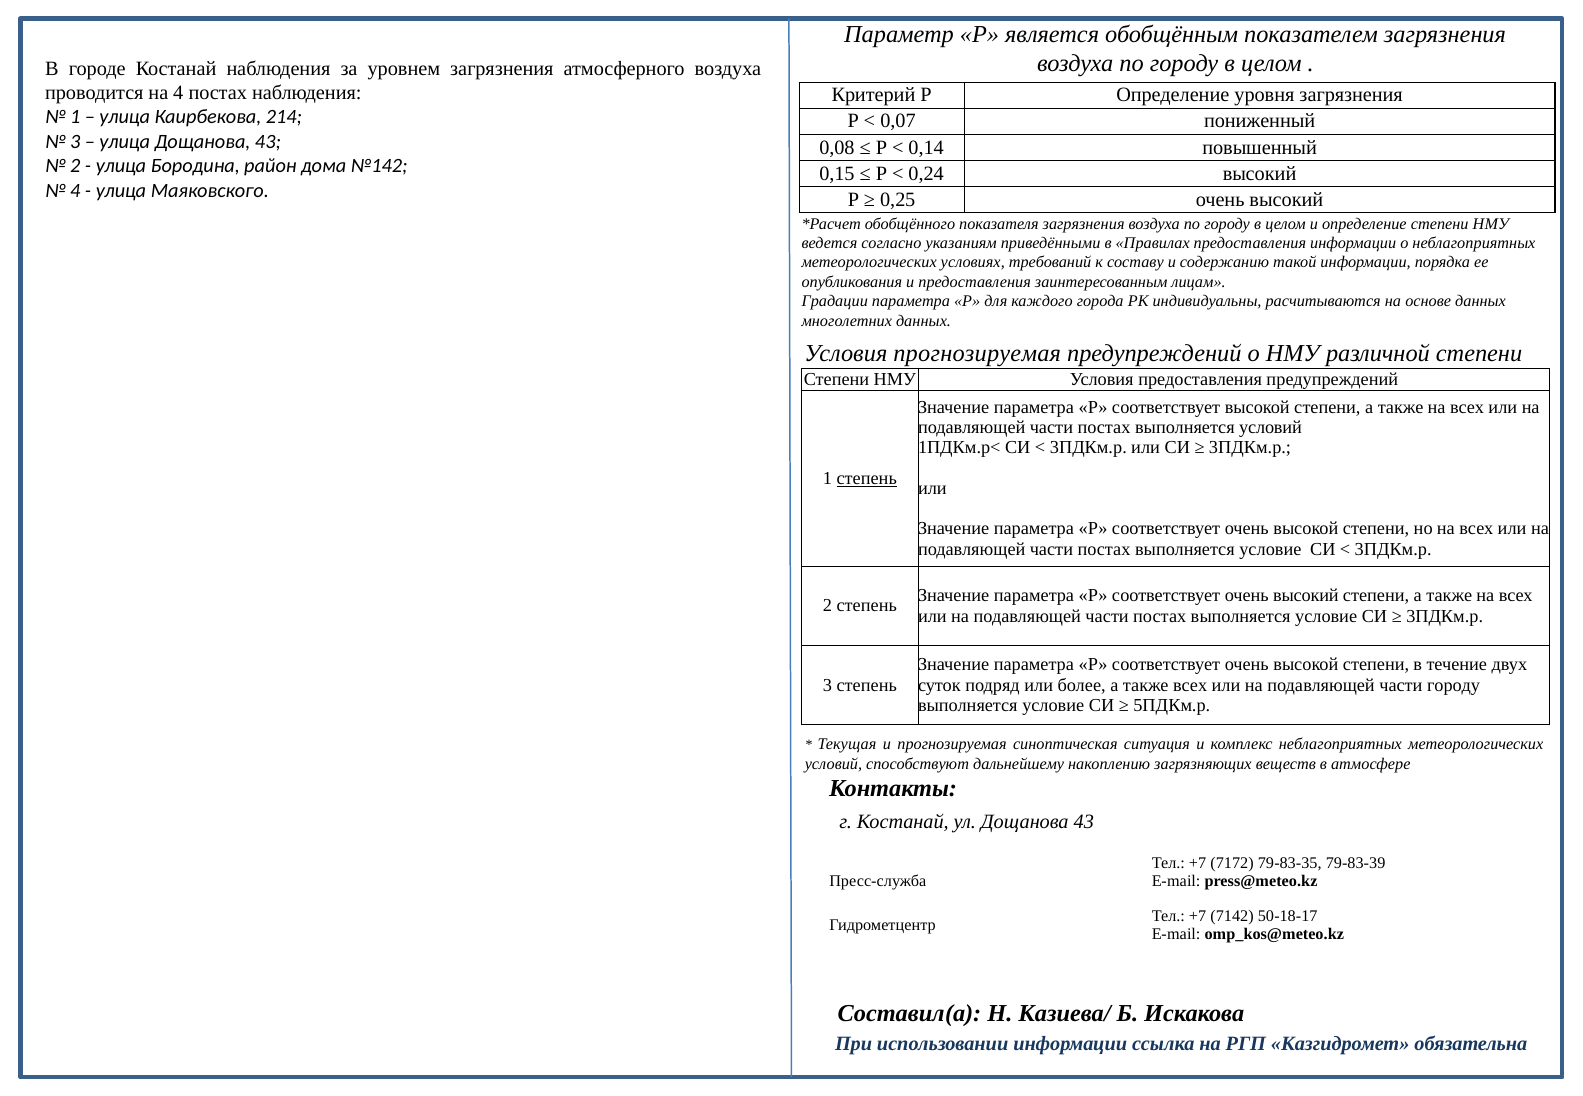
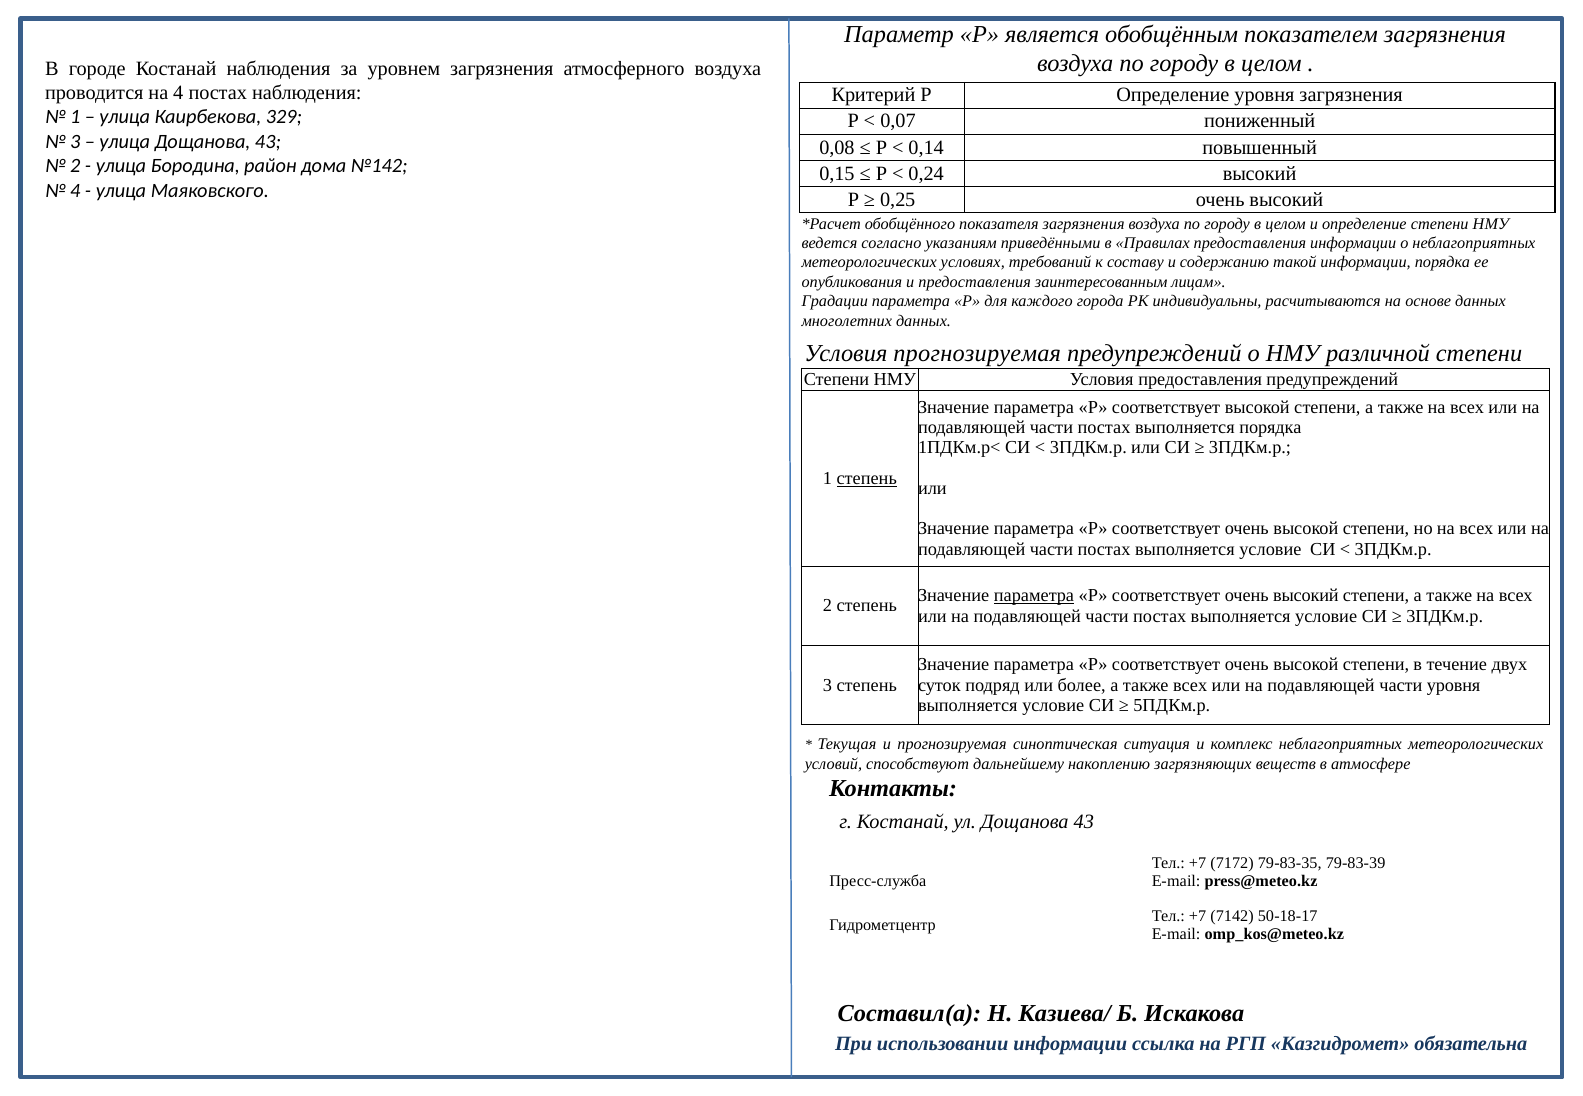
214: 214 -> 329
выполняется условий: условий -> порядка
параметра at (1034, 596) underline: none -> present
части городу: городу -> уровня
